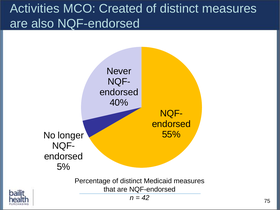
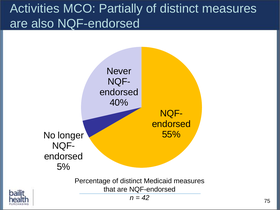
Created: Created -> Partially
